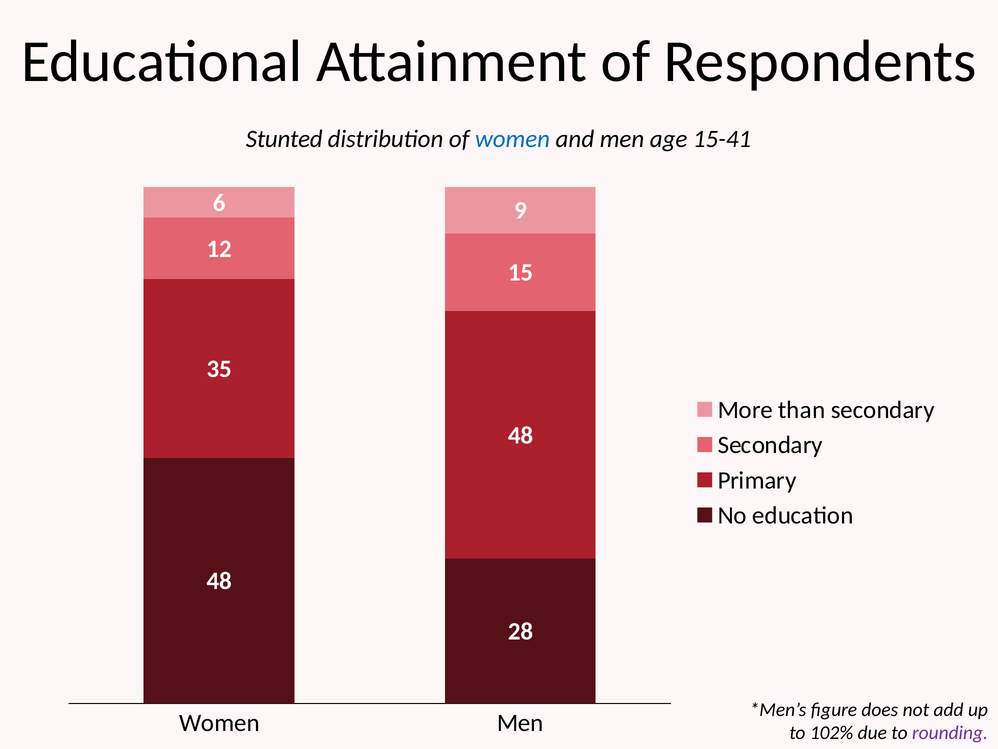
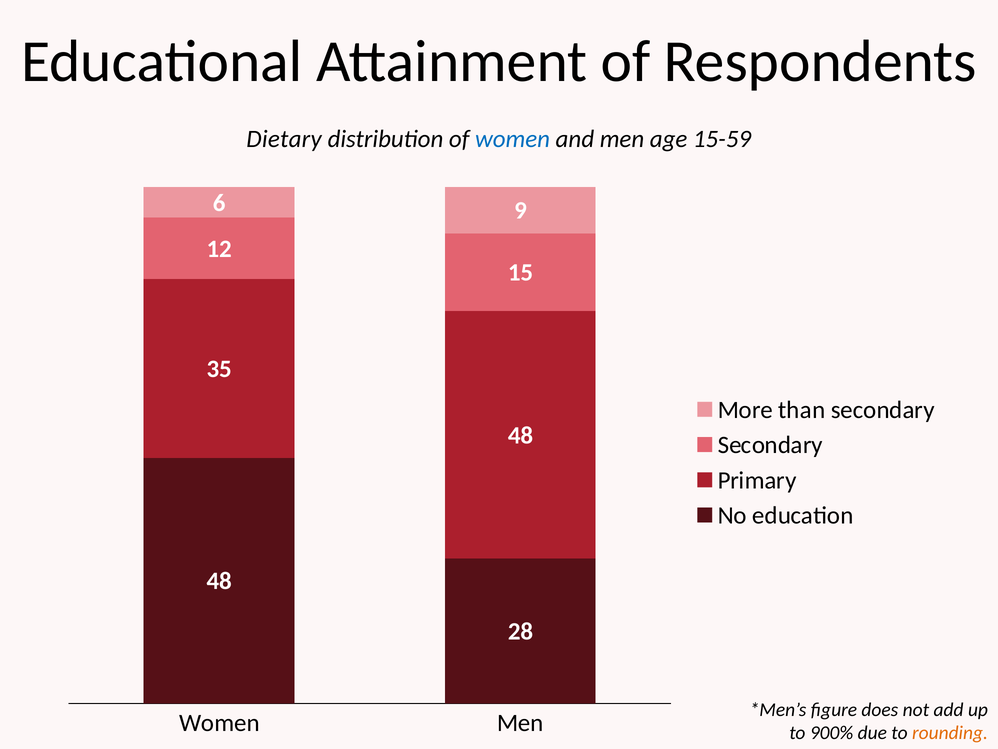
Stunted: Stunted -> Dietary
15-41: 15-41 -> 15-59
102%: 102% -> 900%
rounding colour: purple -> orange
